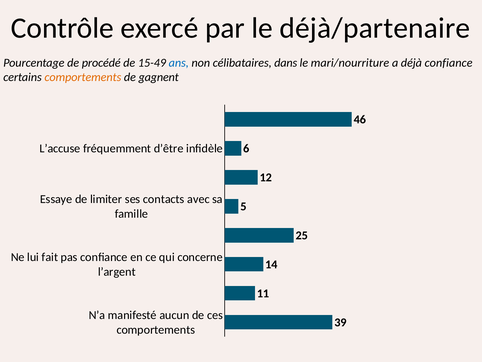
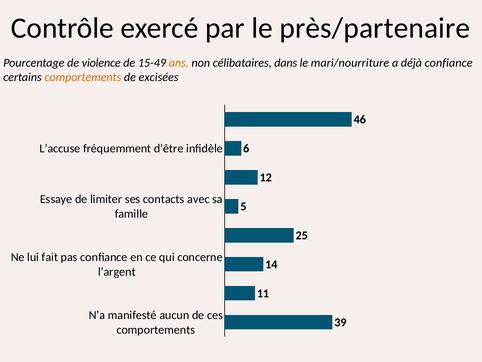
déjà/partenaire: déjà/partenaire -> près/partenaire
procédé: procédé -> violence
ans colour: blue -> orange
gagnent: gagnent -> excisées
